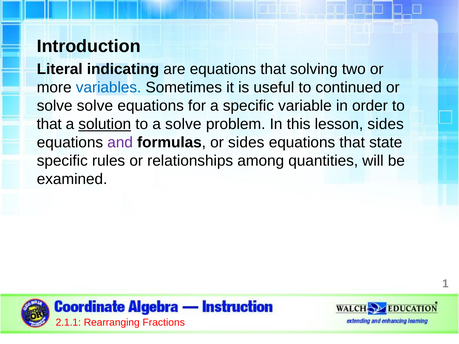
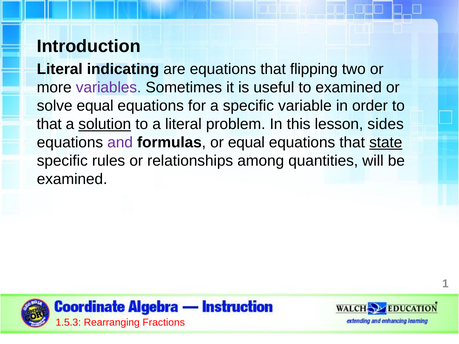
solving: solving -> flipping
variables colour: blue -> purple
to continued: continued -> examined
solve solve: solve -> equal
a solve: solve -> literal
or sides: sides -> equal
state underline: none -> present
2.1.1: 2.1.1 -> 1.5.3
